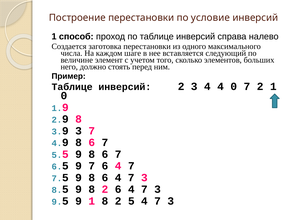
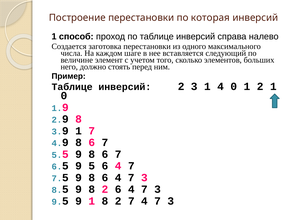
условие: условие -> которая
3 4: 4 -> 1
4 0 7: 7 -> 1
3 9 3: 3 -> 1
5 9 7: 7 -> 5
2 5: 5 -> 7
